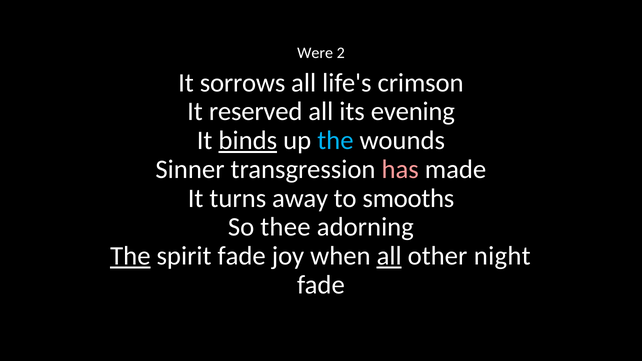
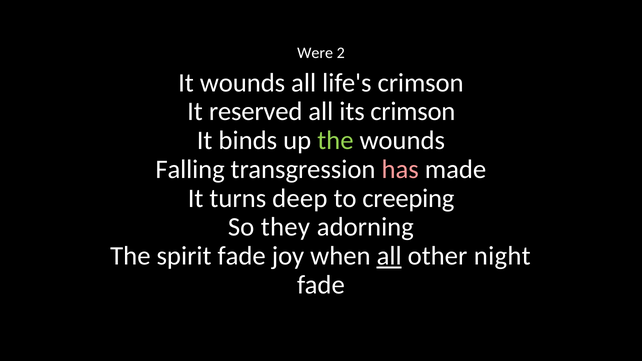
It sorrows: sorrows -> wounds
its evening: evening -> crimson
binds underline: present -> none
the at (335, 141) colour: light blue -> light green
Sinner: Sinner -> Falling
away: away -> deep
smooths: smooths -> creeping
thee: thee -> they
The at (130, 256) underline: present -> none
